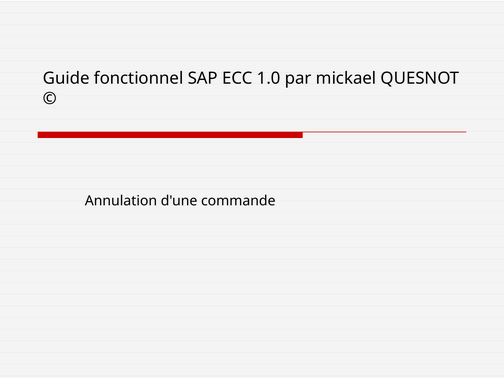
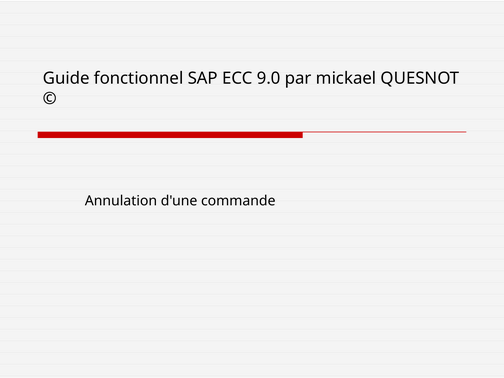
1.0: 1.0 -> 9.0
